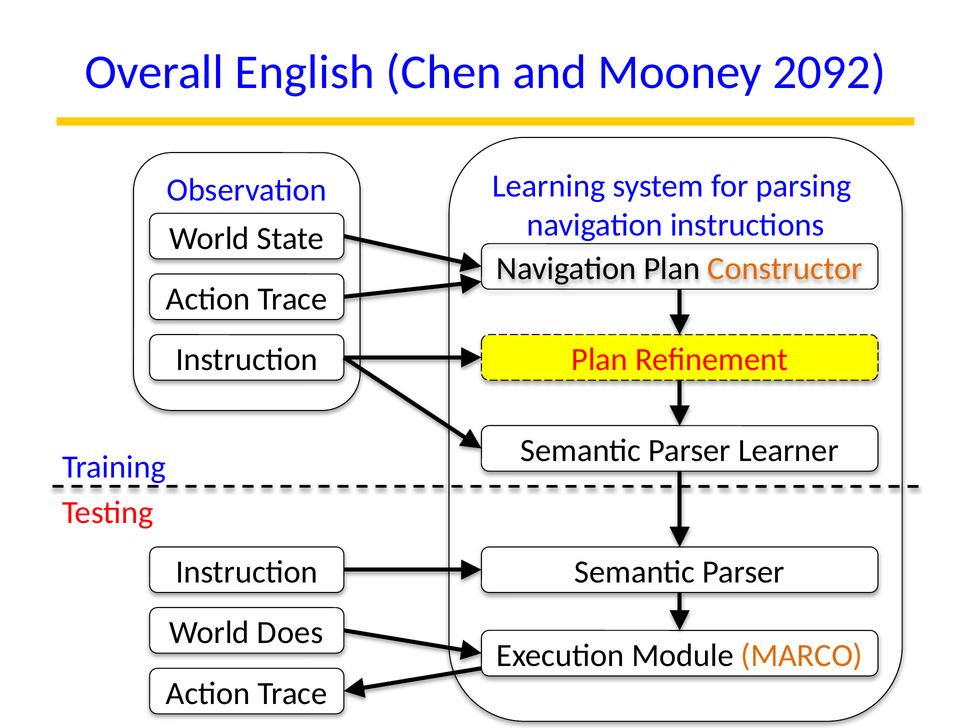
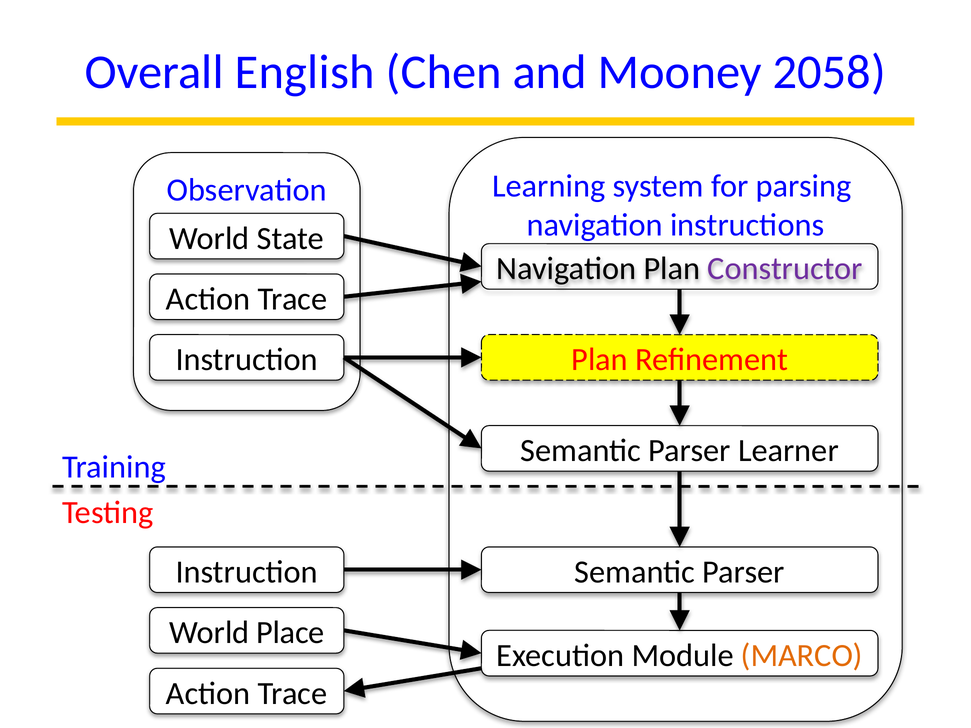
2092: 2092 -> 2058
Constructor colour: orange -> purple
Does: Does -> Place
